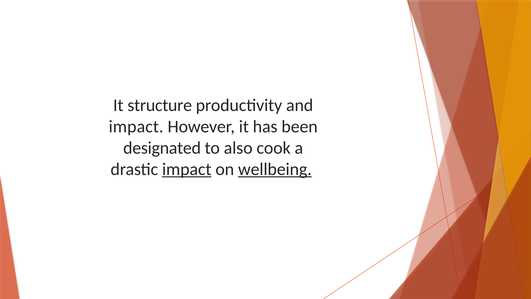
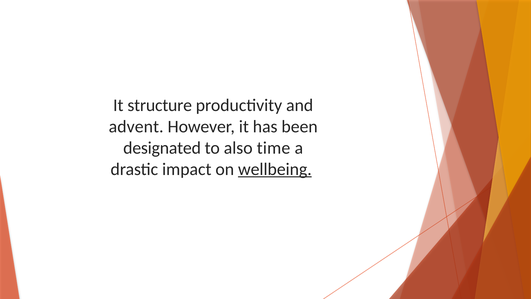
impact at (136, 127): impact -> advent
cook: cook -> time
impact at (187, 169) underline: present -> none
